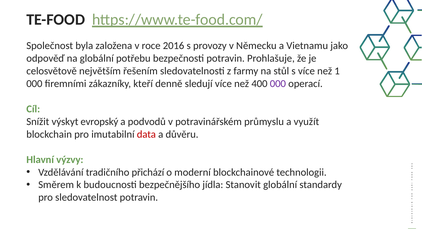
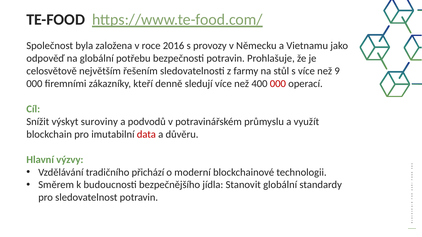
1: 1 -> 9
000 at (278, 84) colour: purple -> red
evropský: evropský -> suroviny
